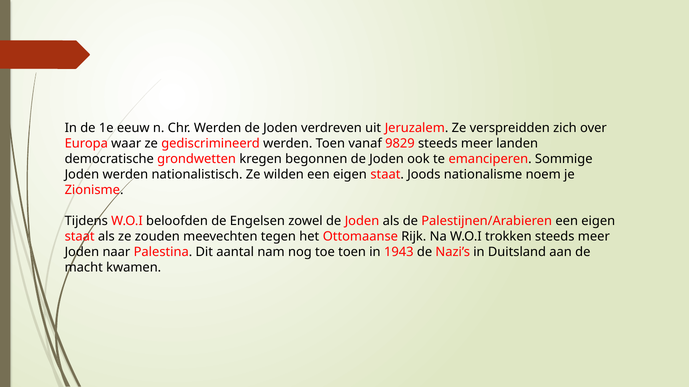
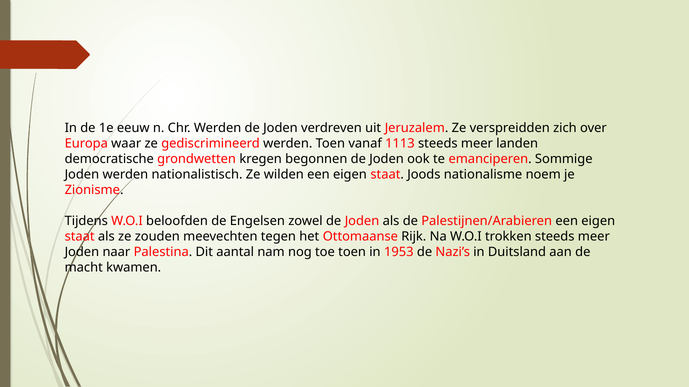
9829: 9829 -> 1113
1943: 1943 -> 1953
